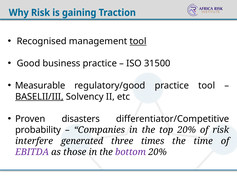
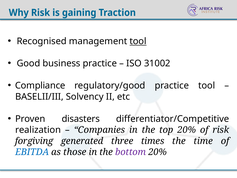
31500: 31500 -> 31002
Measurable: Measurable -> Compliance
BASELII/III underline: present -> none
probability: probability -> realization
interfere: interfere -> forgiving
EBITDA colour: purple -> blue
